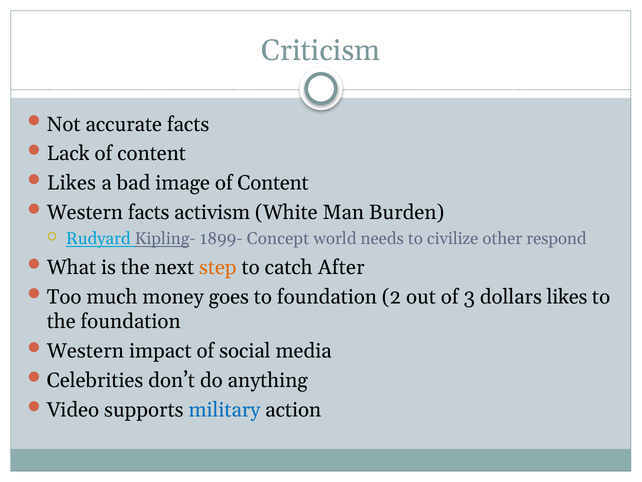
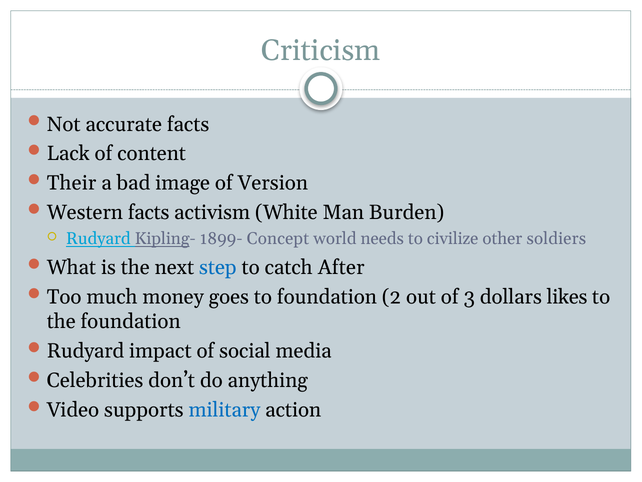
Likes at (72, 183): Likes -> Their
image of Content: Content -> Version
respond: respond -> soldiers
step colour: orange -> blue
Western at (85, 351): Western -> Rudyard
